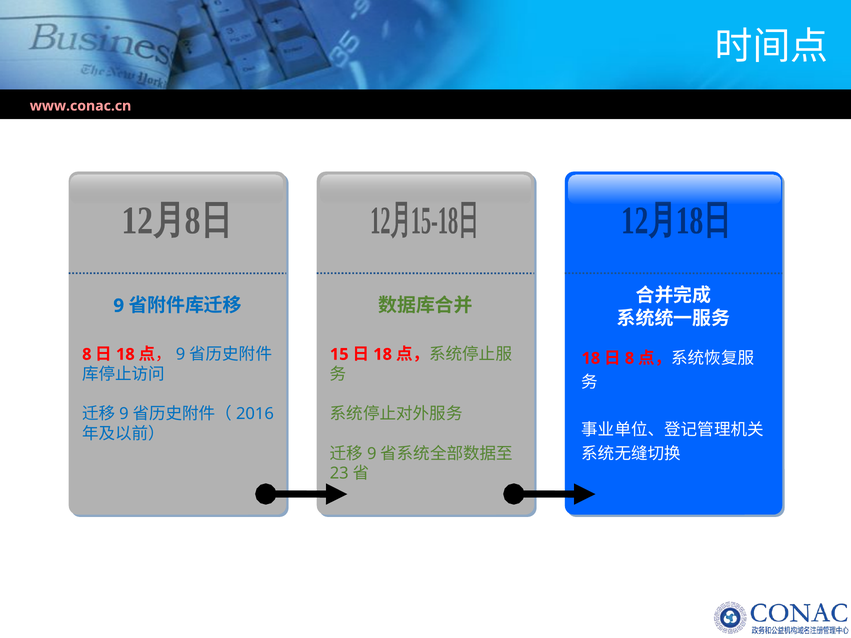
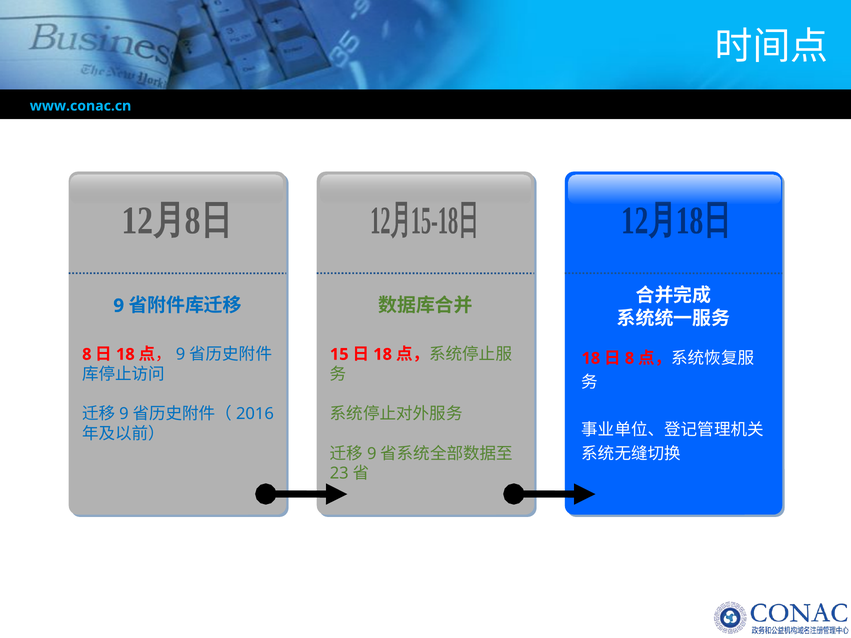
www.conac.cn colour: pink -> light blue
